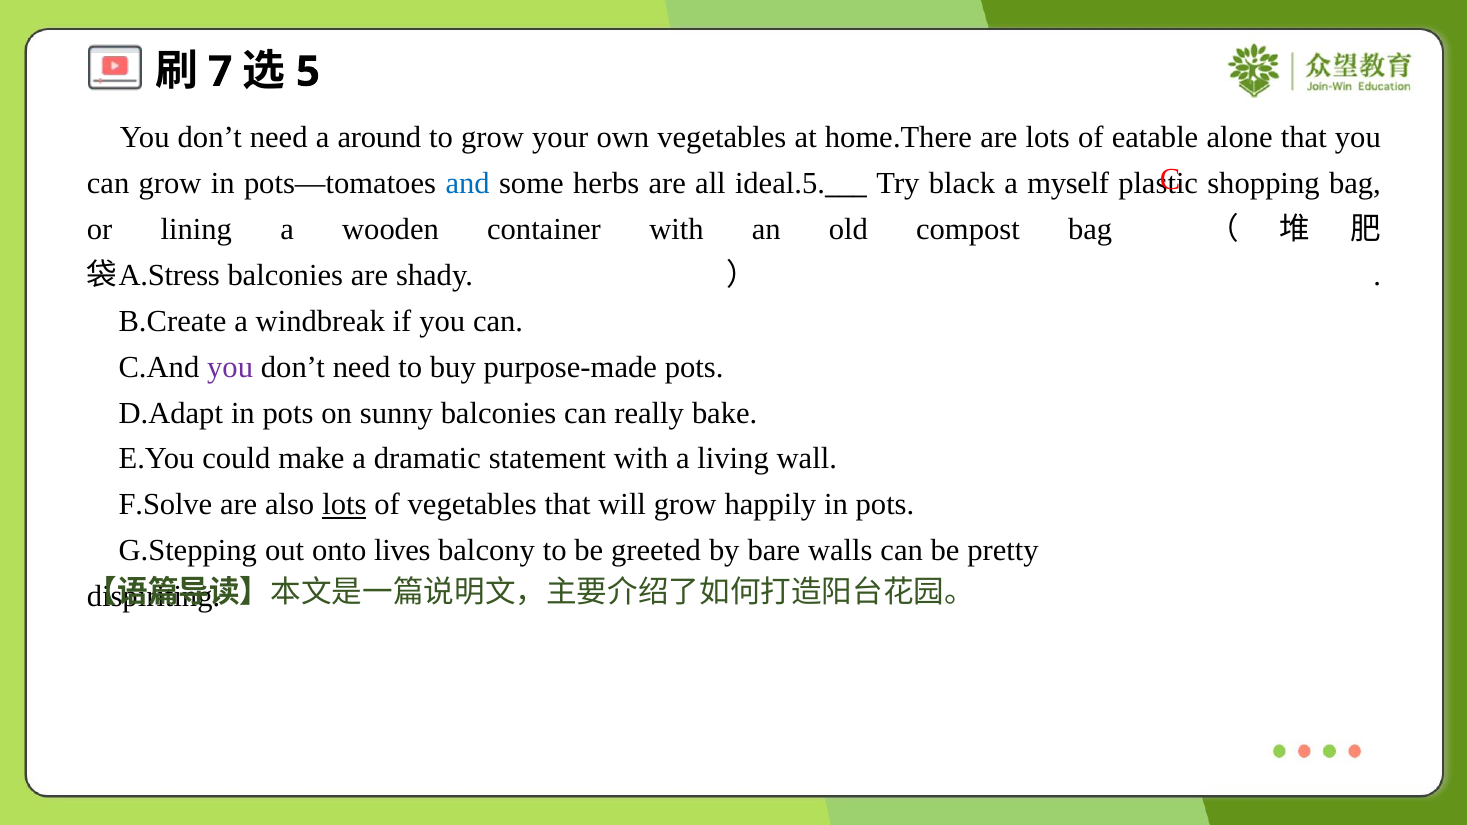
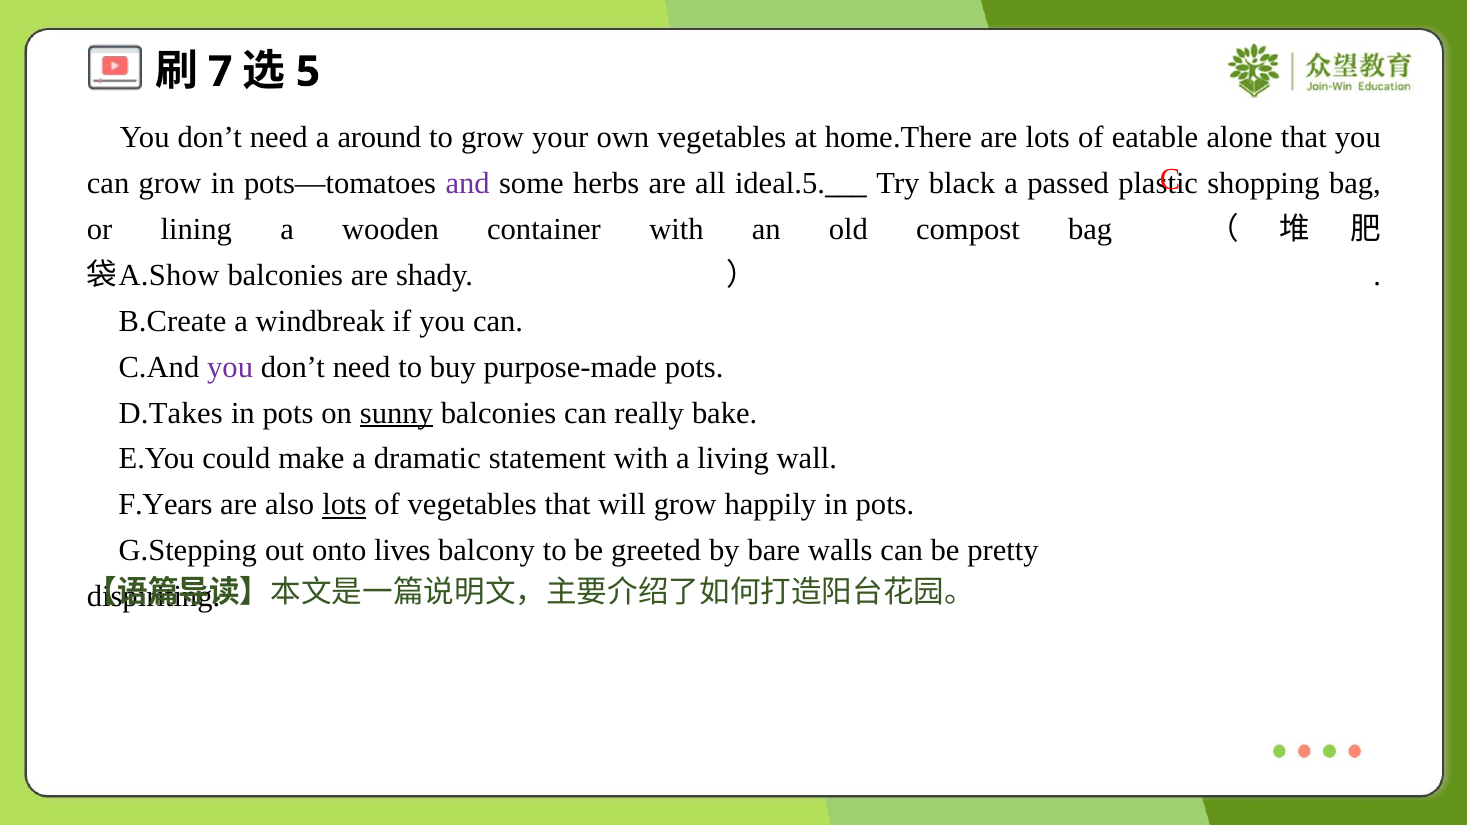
and colour: blue -> purple
myself: myself -> passed
A.Stress: A.Stress -> A.Show
D.Adapt: D.Adapt -> D.Takes
sunny underline: none -> present
F.Solve: F.Solve -> F.Years
